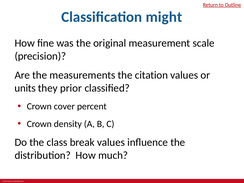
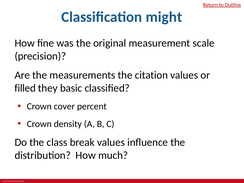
units: units -> filled
prior: prior -> basic
